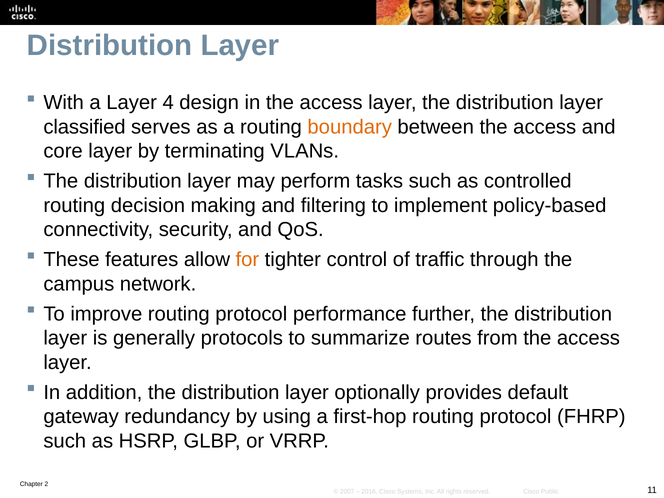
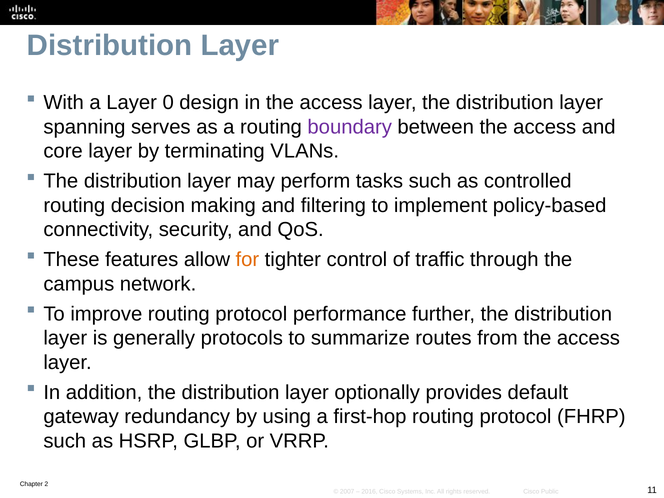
4: 4 -> 0
classified: classified -> spanning
boundary colour: orange -> purple
